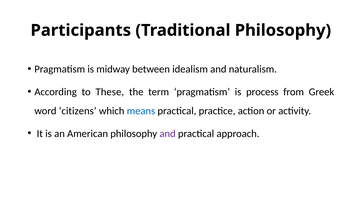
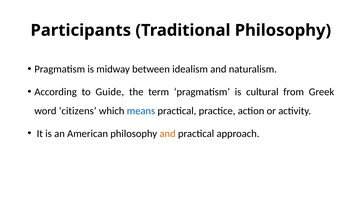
These: These -> Guide
process: process -> cultural
and at (168, 134) colour: purple -> orange
